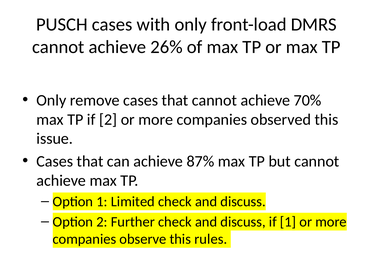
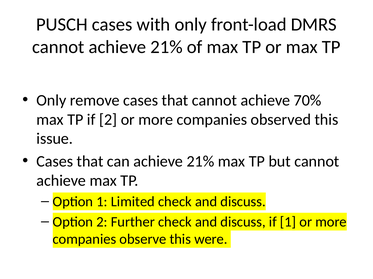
cannot achieve 26%: 26% -> 21%
can achieve 87%: 87% -> 21%
rules: rules -> were
